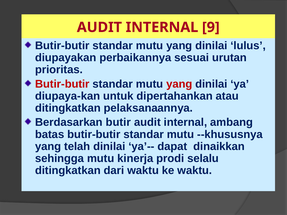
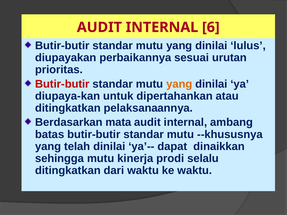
9: 9 -> 6
yang at (179, 84) colour: red -> orange
butir: butir -> mata
